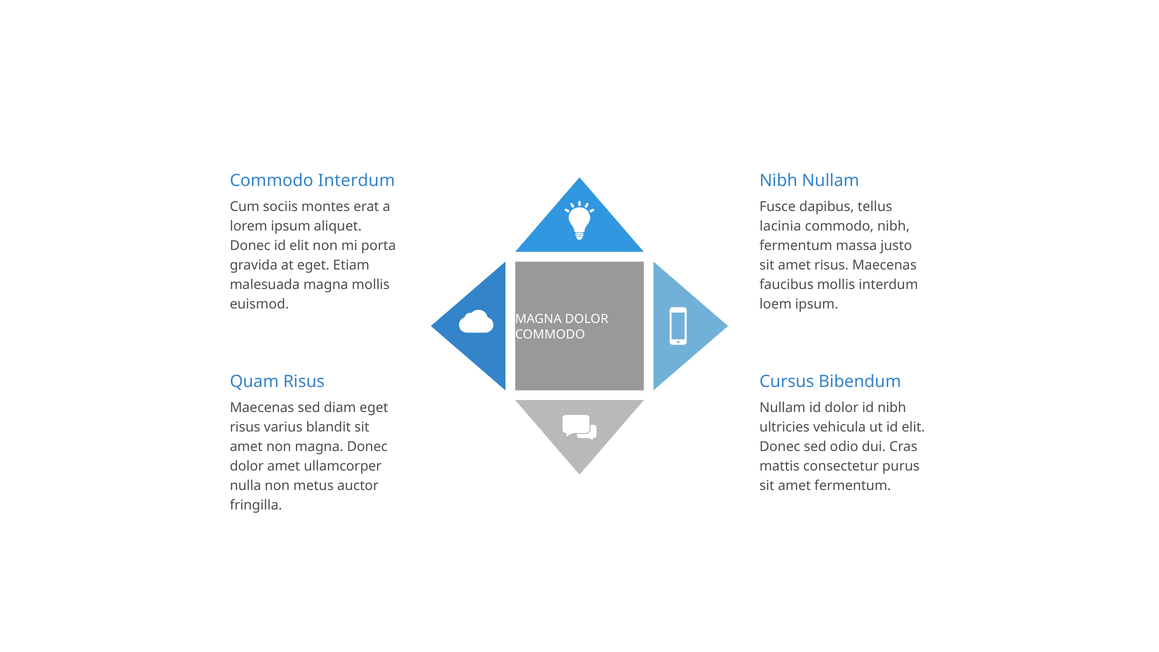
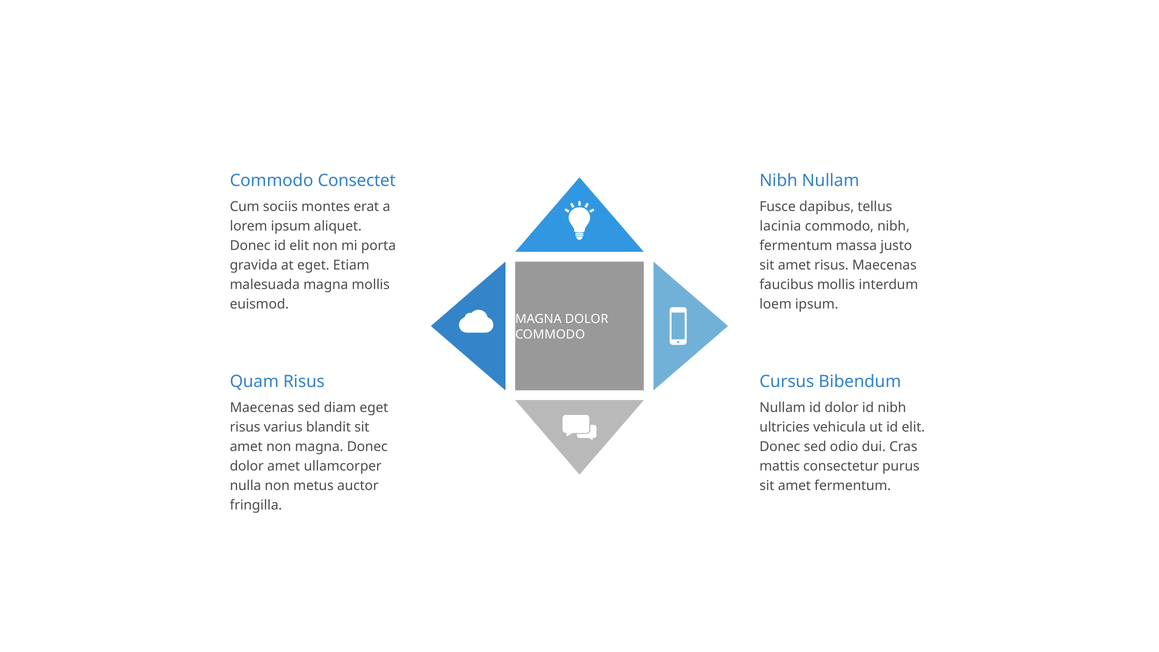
Commodo Interdum: Interdum -> Consectet
